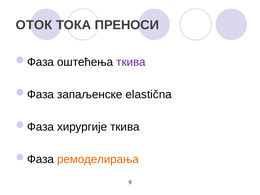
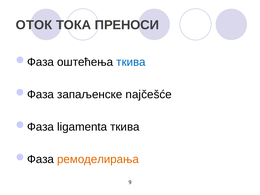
ткива at (131, 62) colour: purple -> blue
elastična: elastična -> najčešće
хирургије: хирургије -> ligamenta
